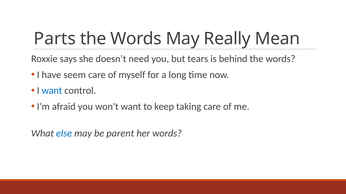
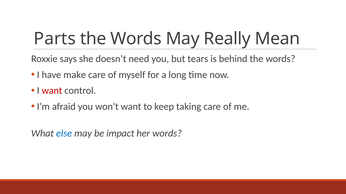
seem: seem -> make
want at (52, 91) colour: blue -> red
parent: parent -> impact
